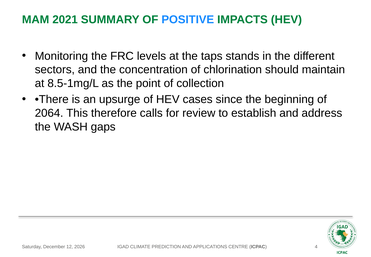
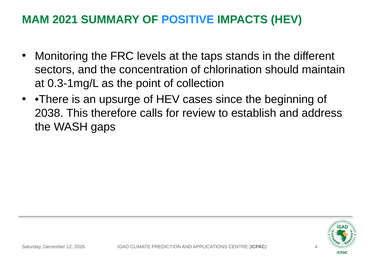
8.5-1mg/L: 8.5-1mg/L -> 0.3-1mg/L
2064: 2064 -> 2038
